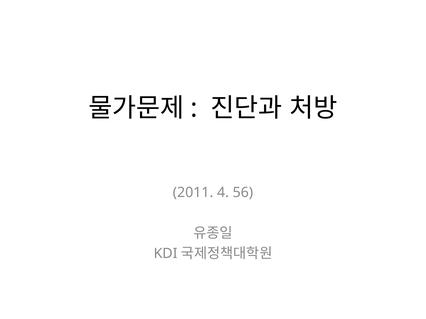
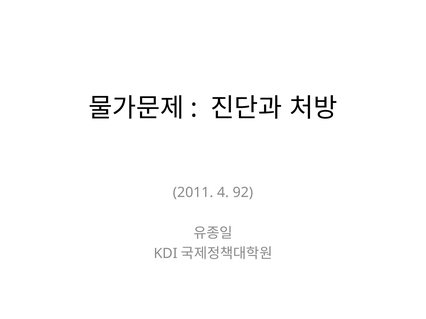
56: 56 -> 92
